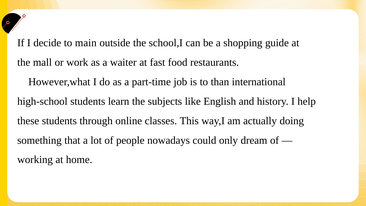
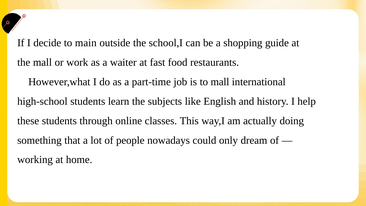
to than: than -> mall
